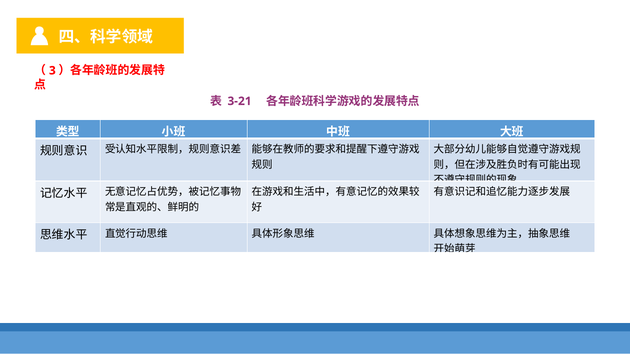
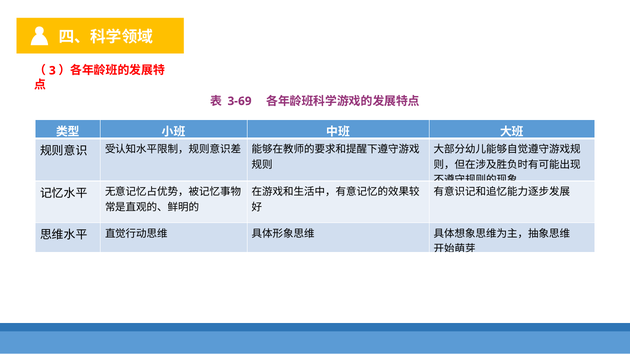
3-21: 3-21 -> 3-69
